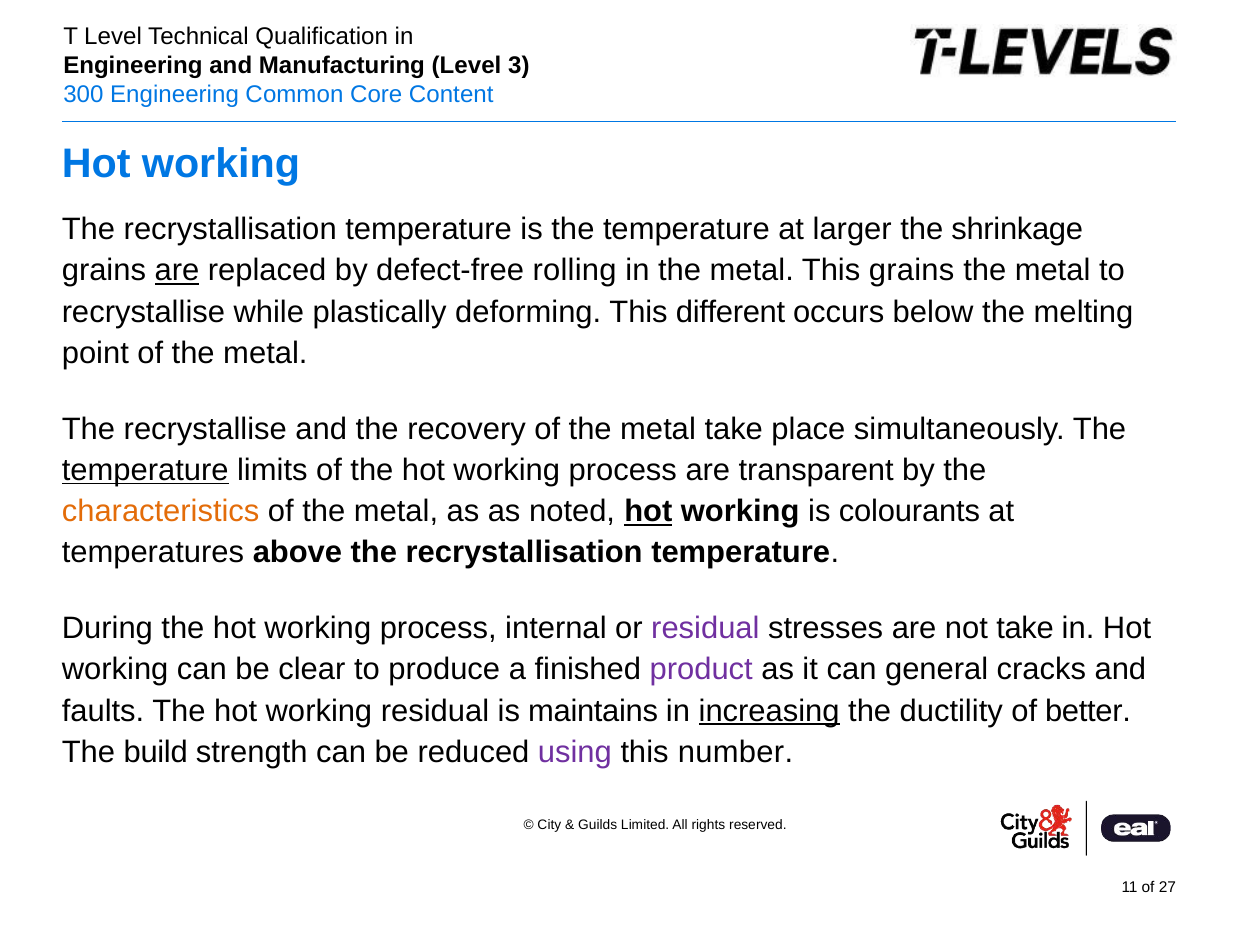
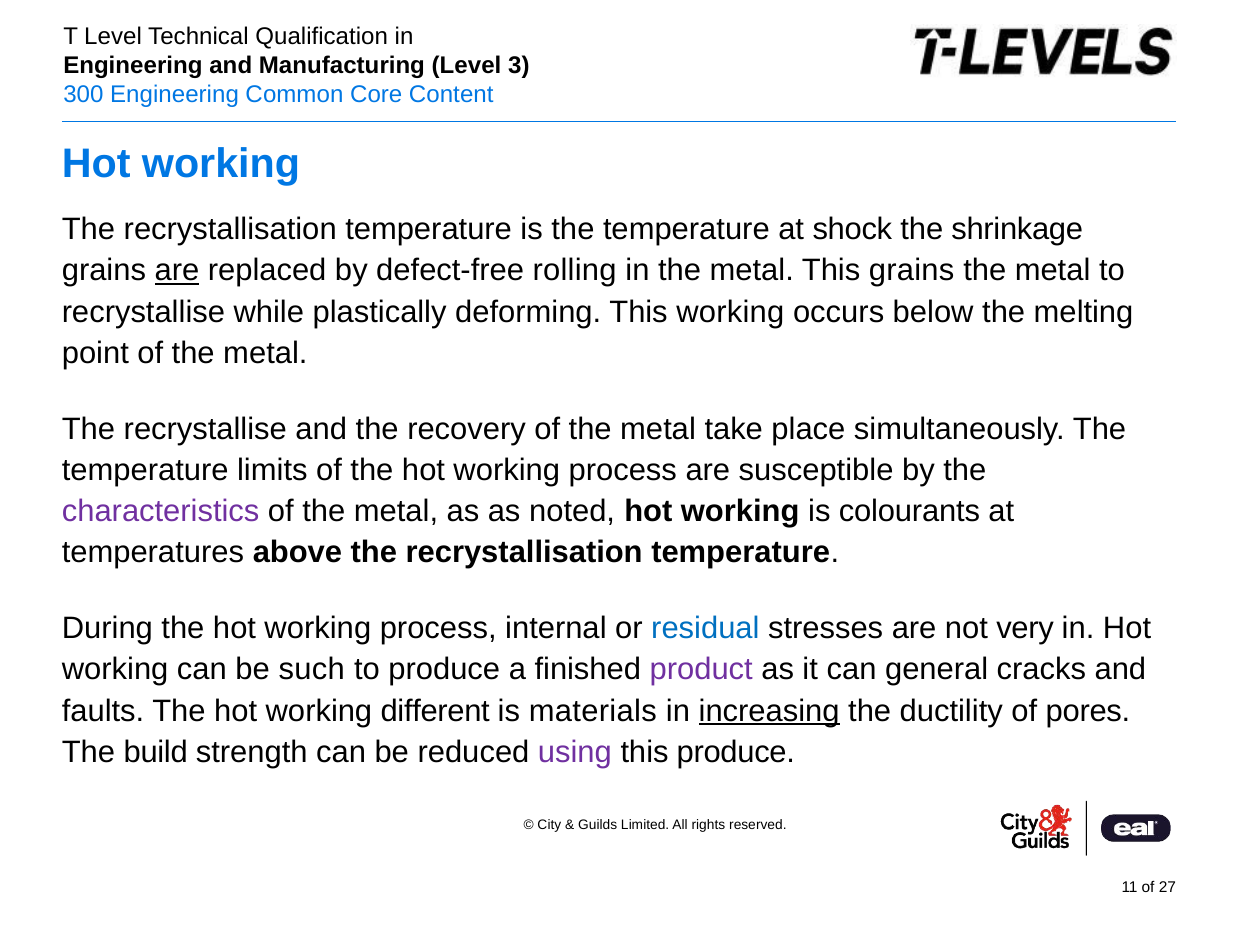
larger: larger -> shock
This different: different -> working
temperature at (145, 470) underline: present -> none
transparent: transparent -> susceptible
characteristics colour: orange -> purple
hot at (648, 512) underline: present -> none
residual at (705, 629) colour: purple -> blue
not take: take -> very
clear: clear -> such
working residual: residual -> different
maintains: maintains -> materials
better: better -> pores
this number: number -> produce
